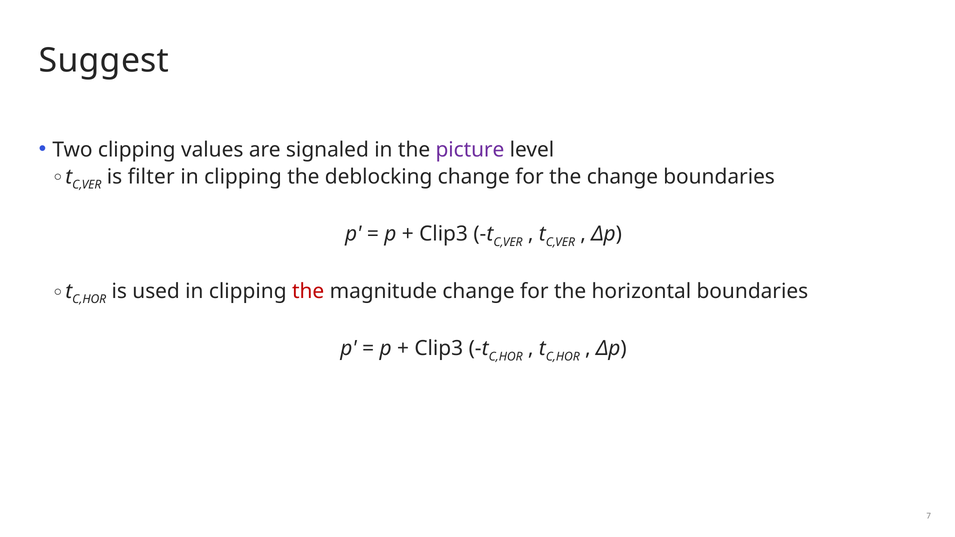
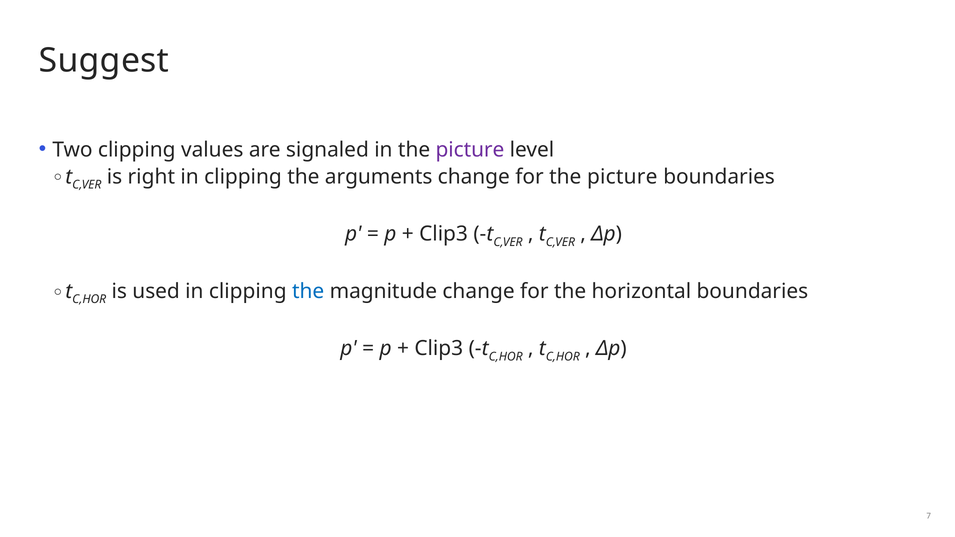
filter: filter -> right
deblocking: deblocking -> arguments
for the change: change -> picture
the at (308, 291) colour: red -> blue
